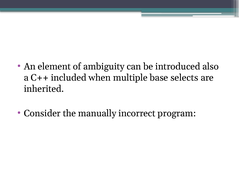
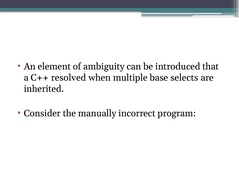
also: also -> that
included: included -> resolved
